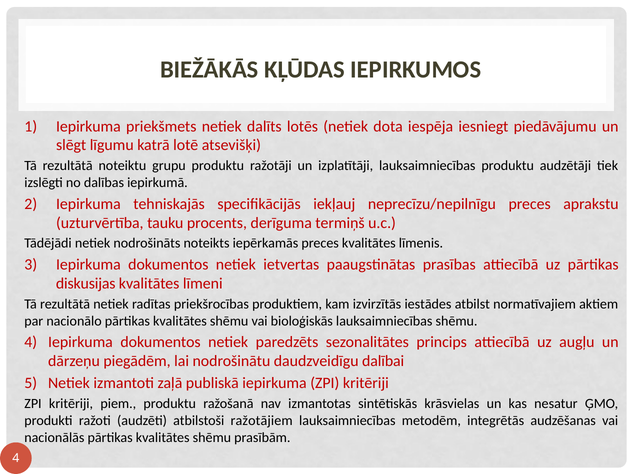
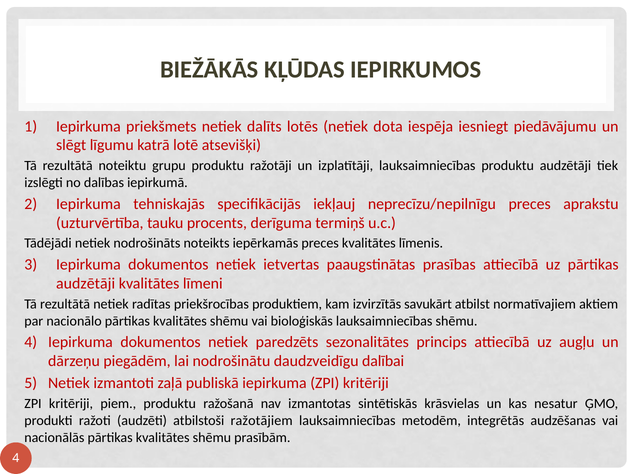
diskusijas at (86, 284): diskusijas -> audzētāji
iestādes: iestādes -> savukārt
